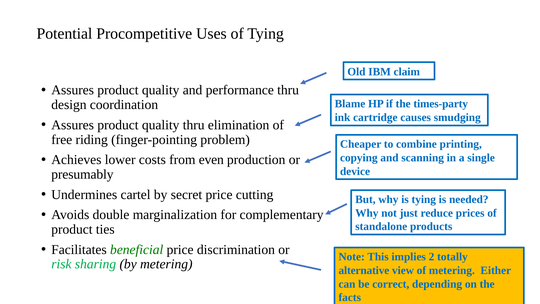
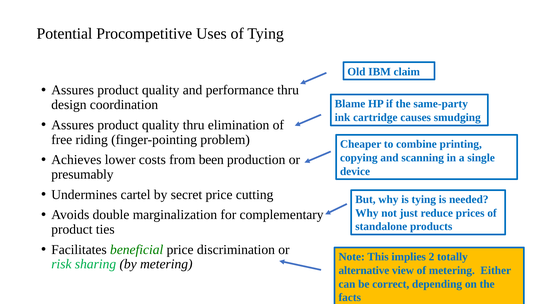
times-party: times-party -> same-party
even: even -> been
